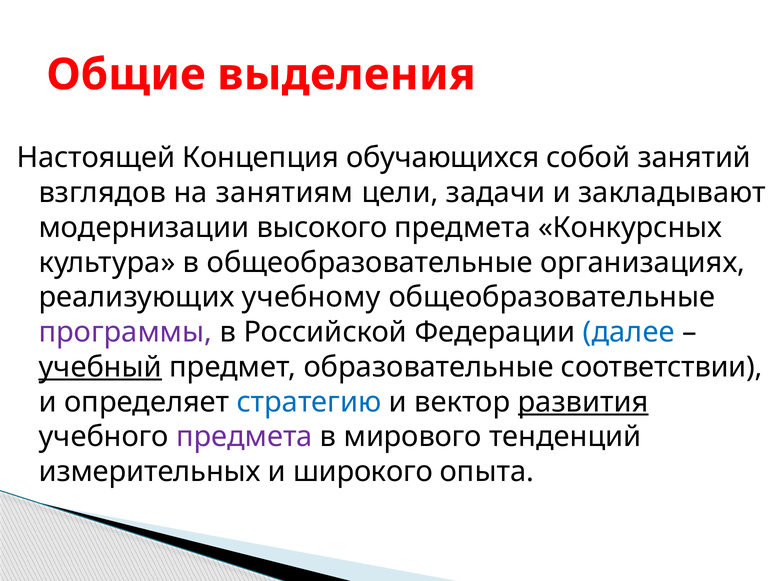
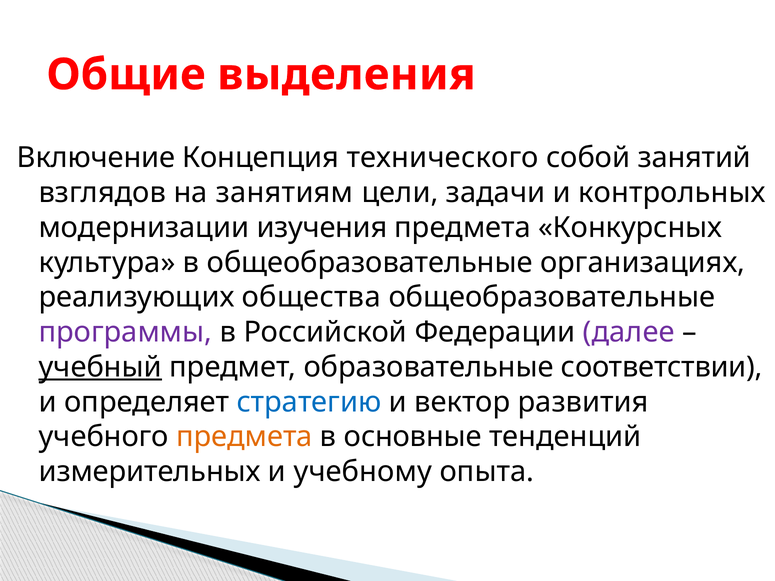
Настоящей: Настоящей -> Включение
обучающихся: обучающихся -> технического
закладывают: закладывают -> контрольных
высокого: высокого -> изучения
учебному: учебному -> общества
далее colour: blue -> purple
развития underline: present -> none
предмета at (244, 437) colour: purple -> orange
мирового: мирового -> основные
широкого: широкого -> учебному
